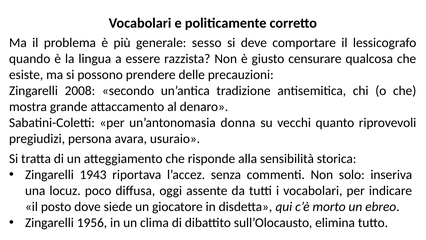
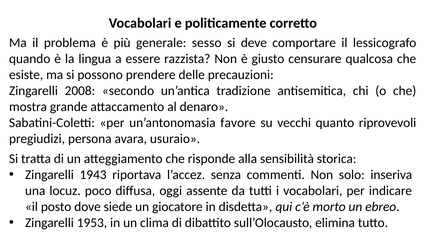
donna: donna -> favore
1956: 1956 -> 1953
